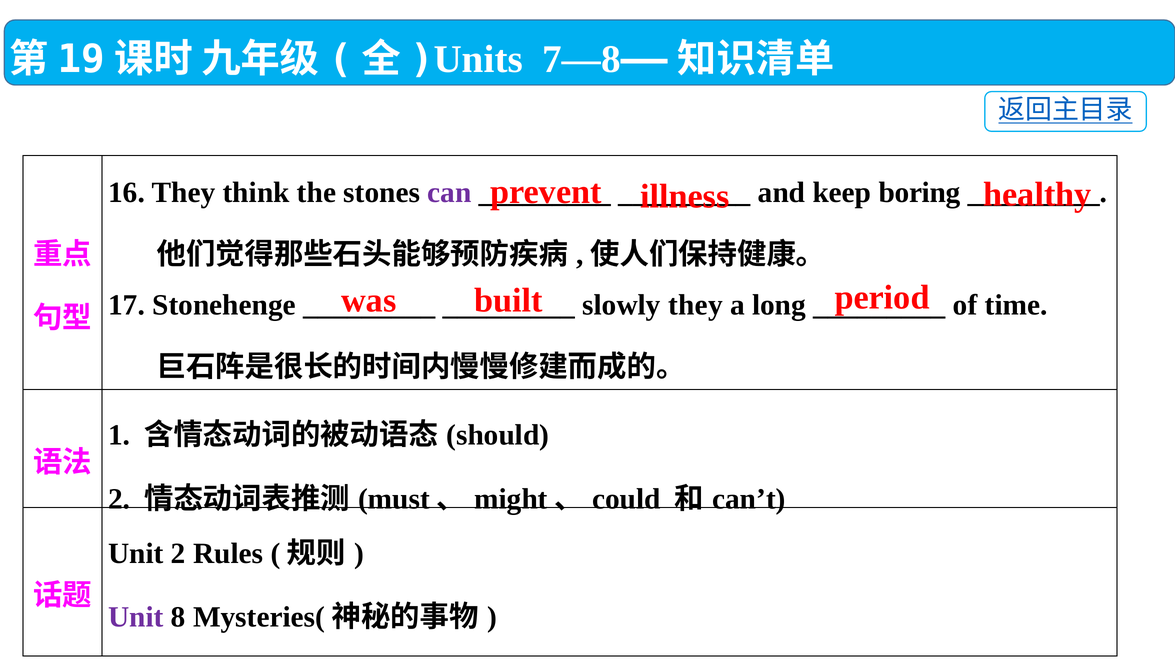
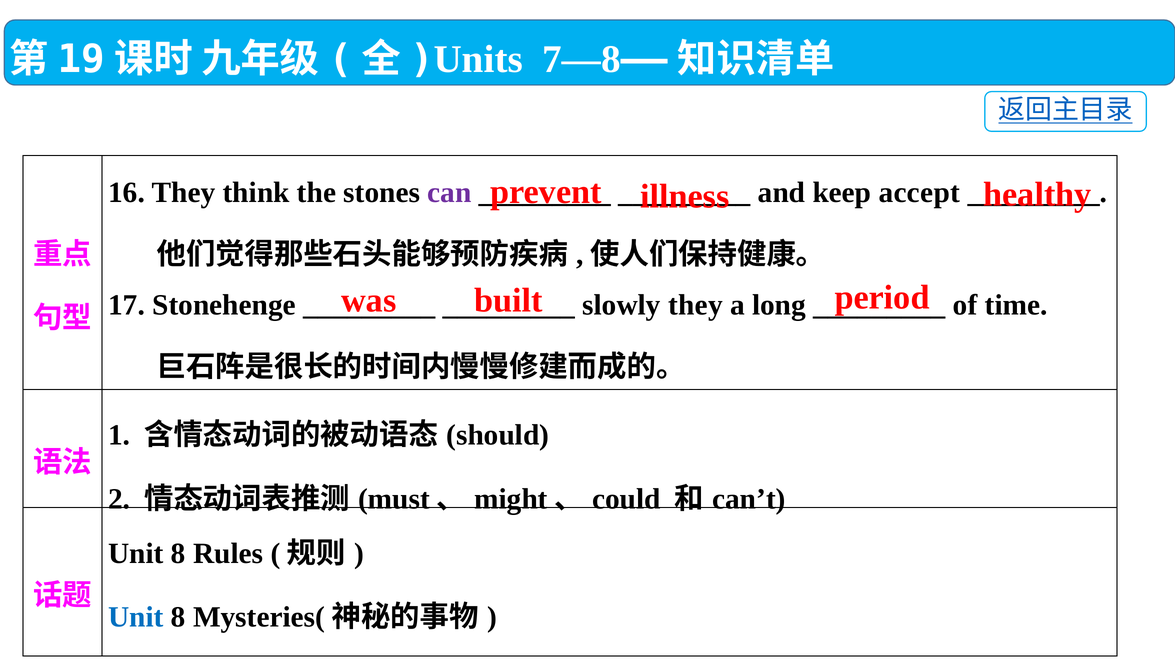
boring: boring -> accept
2 at (178, 553): 2 -> 8
Unit at (136, 617) colour: purple -> blue
